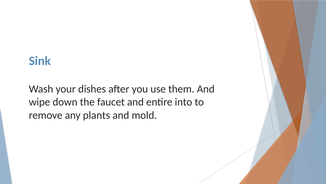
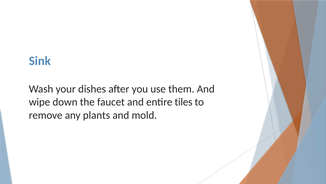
into: into -> tiles
